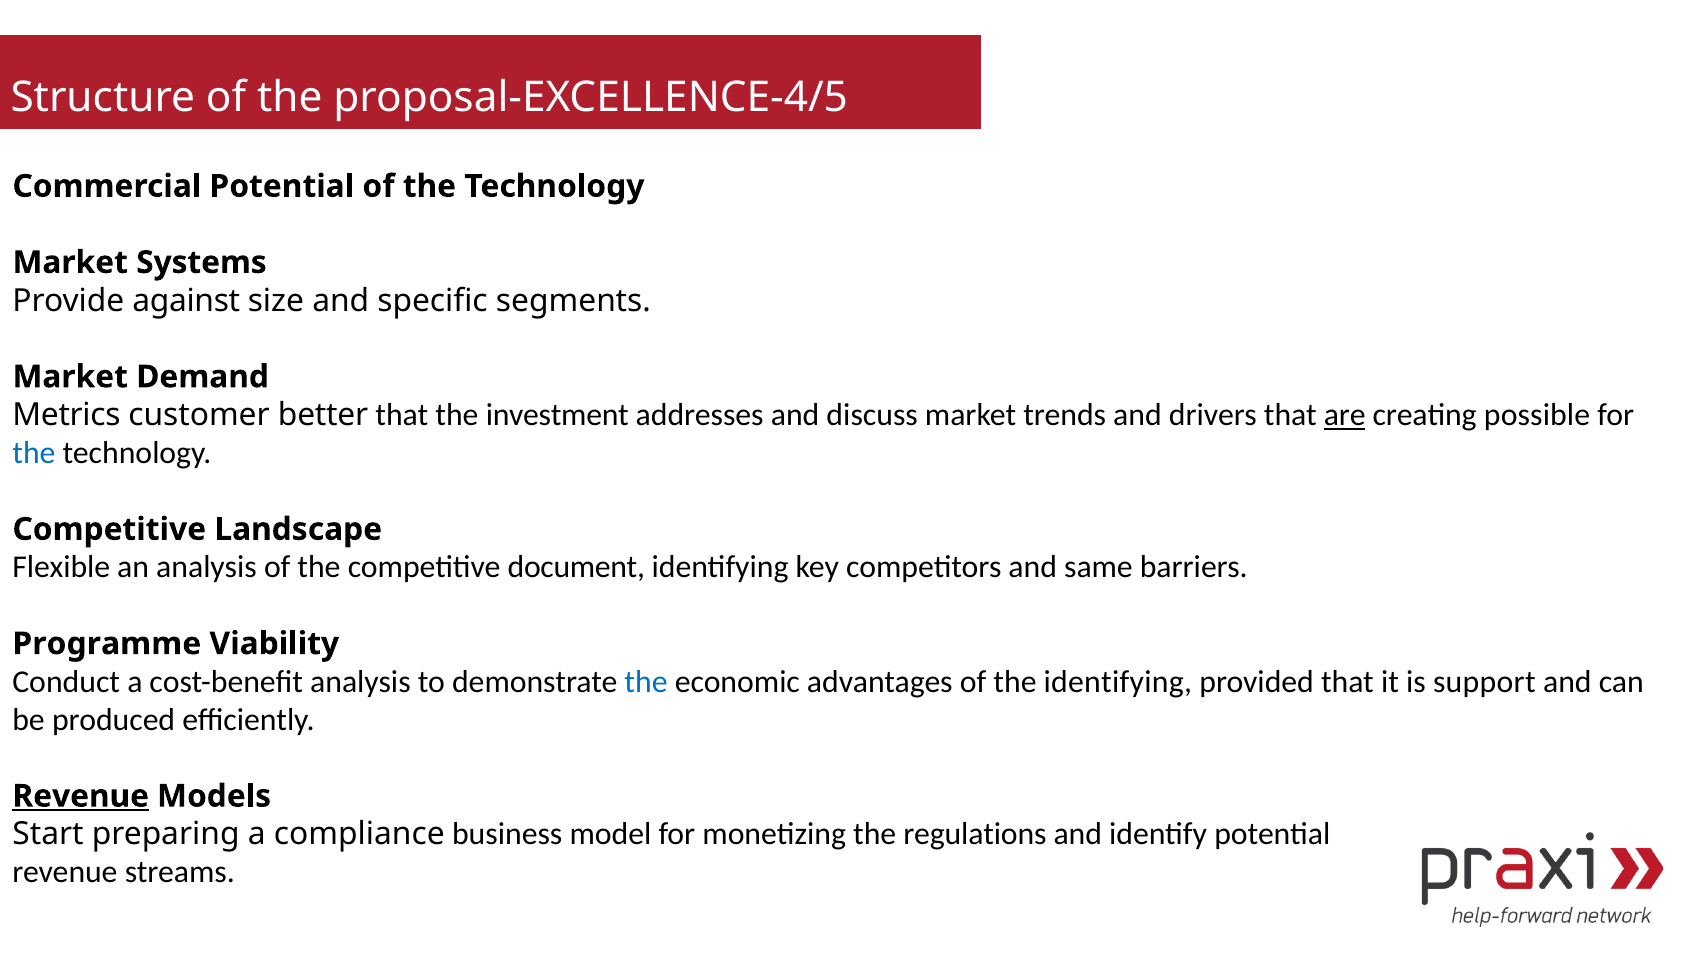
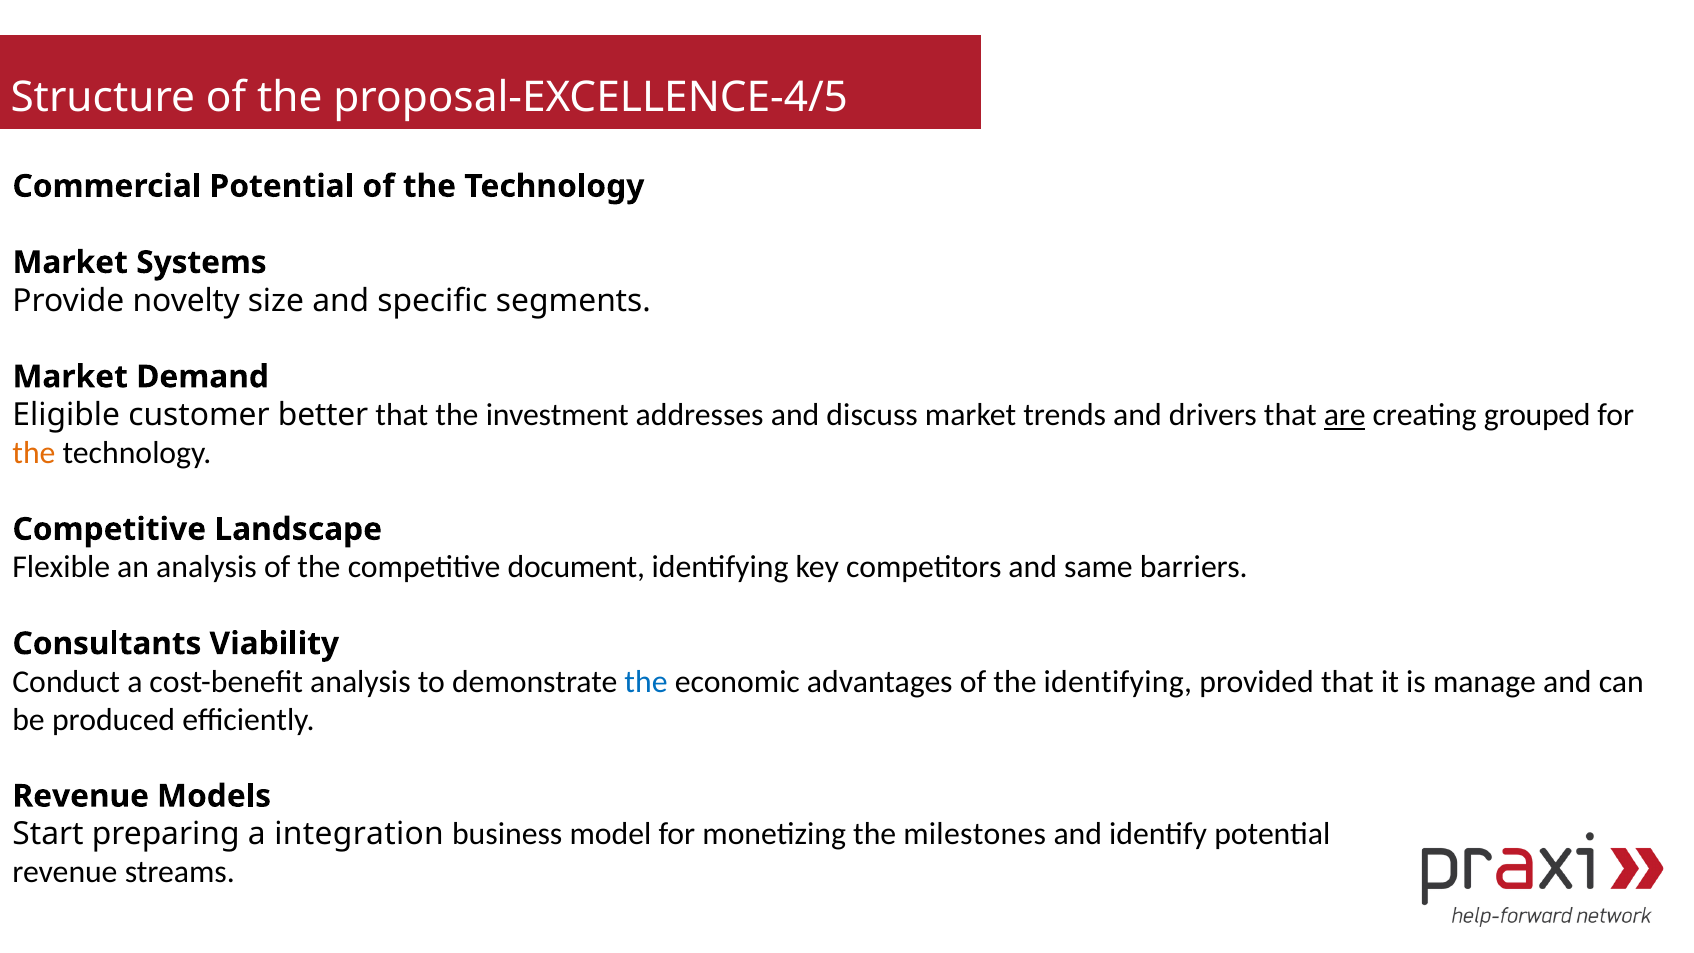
against: against -> novelty
Metrics: Metrics -> Eligible
possible: possible -> grouped
the at (34, 453) colour: blue -> orange
Programme: Programme -> Consultants
support: support -> manage
Revenue at (81, 796) underline: present -> none
compliance: compliance -> integration
regulations: regulations -> milestones
